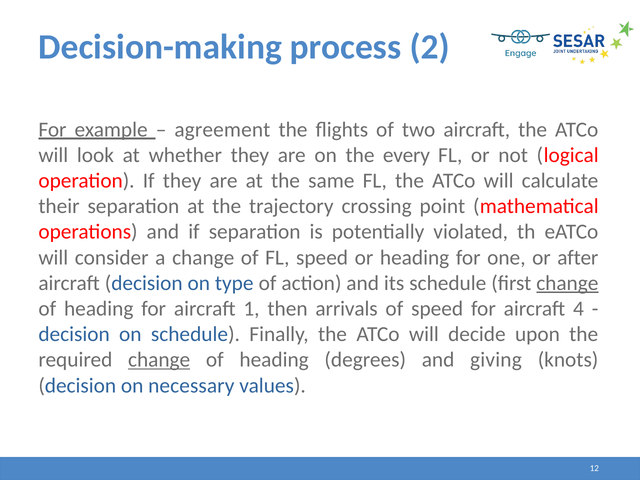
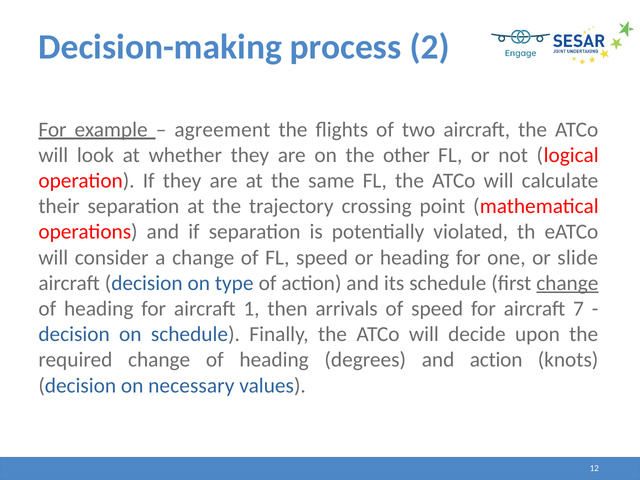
every: every -> other
after: after -> slide
4: 4 -> 7
change at (159, 360) underline: present -> none
and giving: giving -> action
